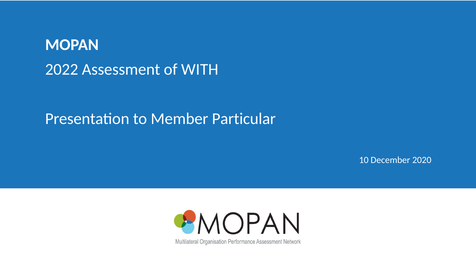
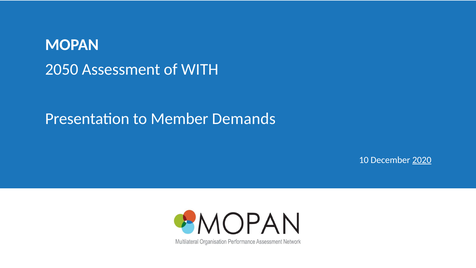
2022: 2022 -> 2050
Particular: Particular -> Demands
2020 underline: none -> present
